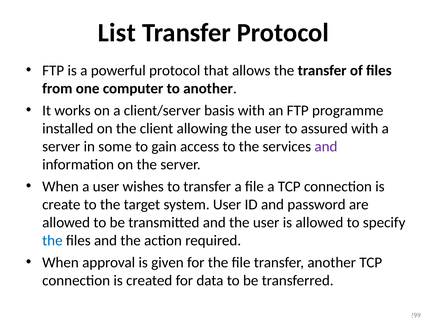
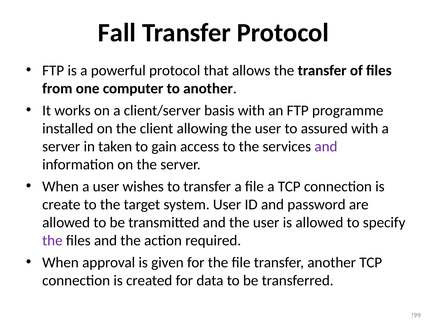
List: List -> Fall
some: some -> taken
the at (52, 240) colour: blue -> purple
